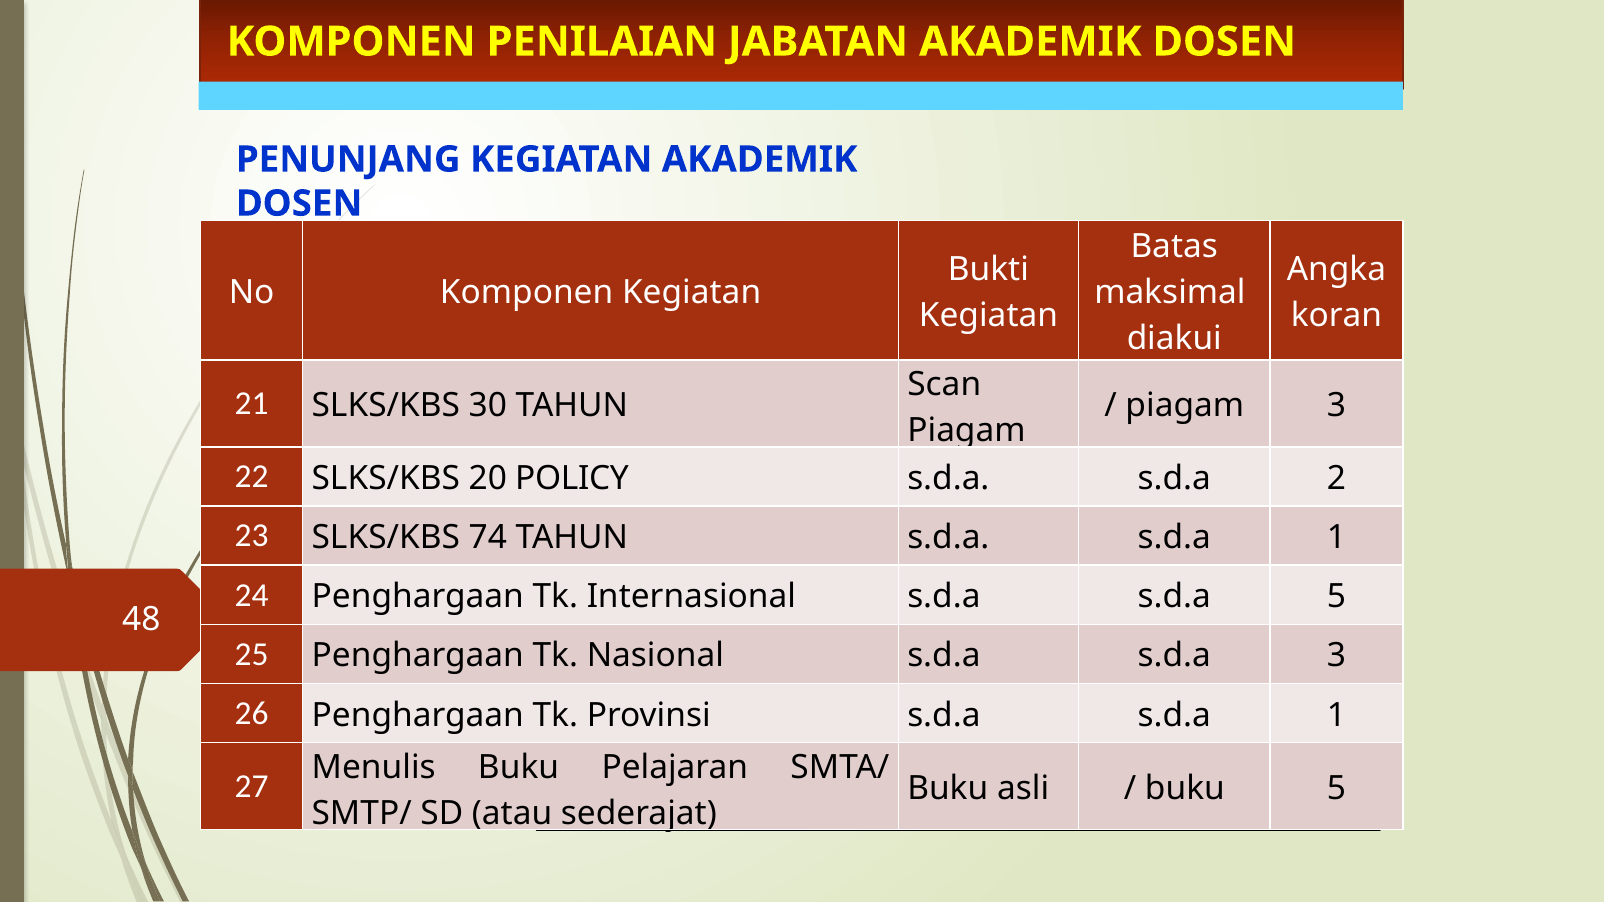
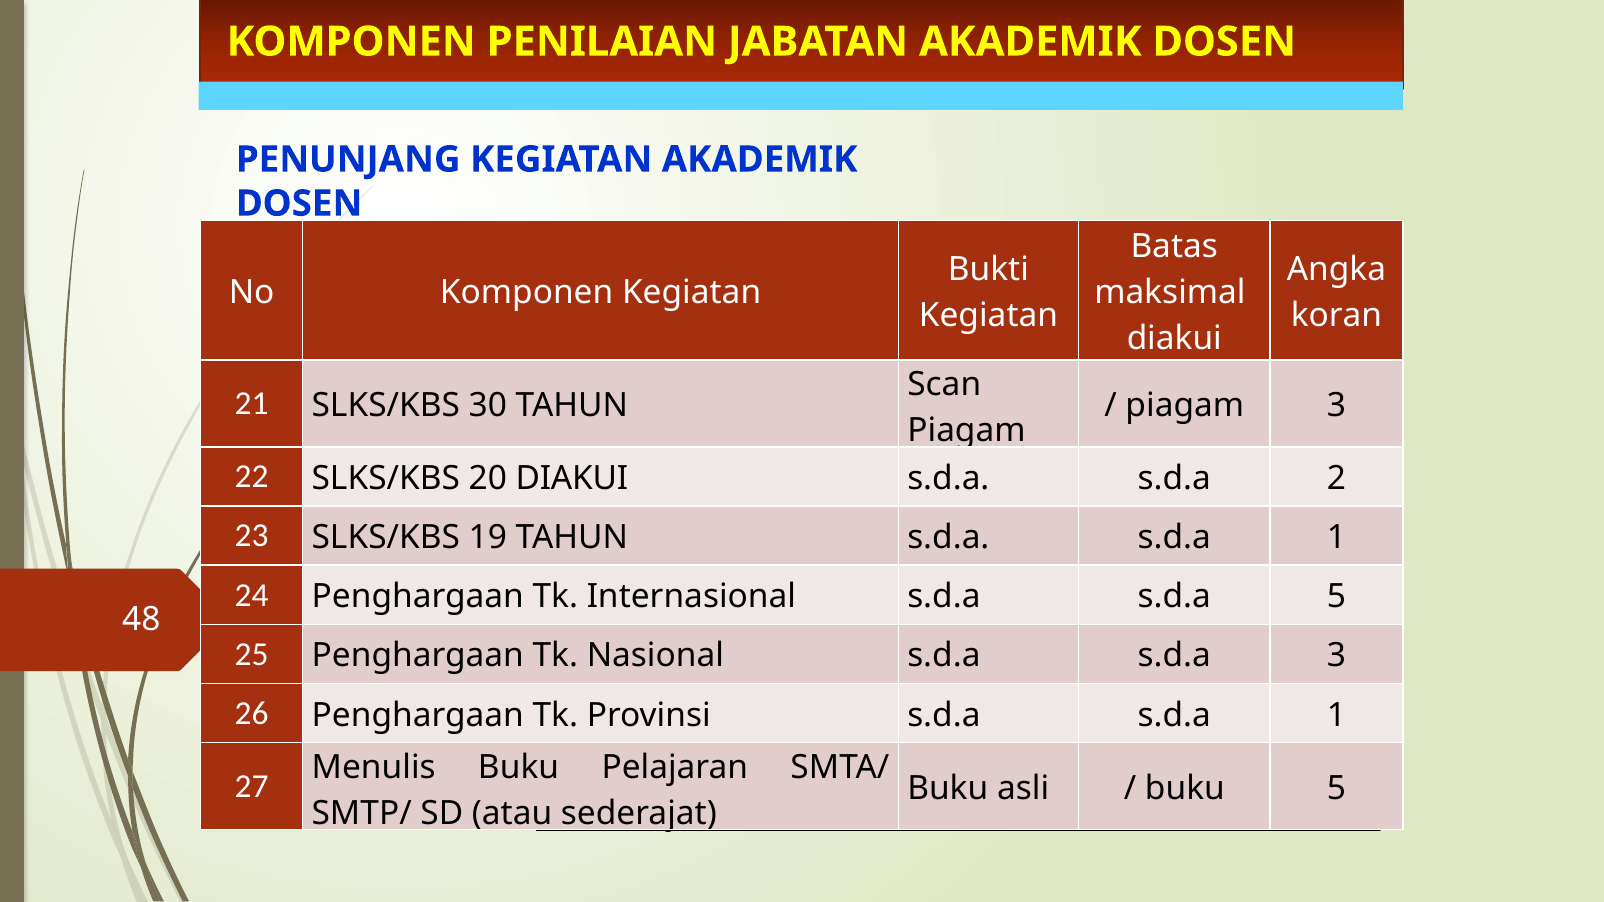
20 POLICY: POLICY -> DIAKUI
74: 74 -> 19
